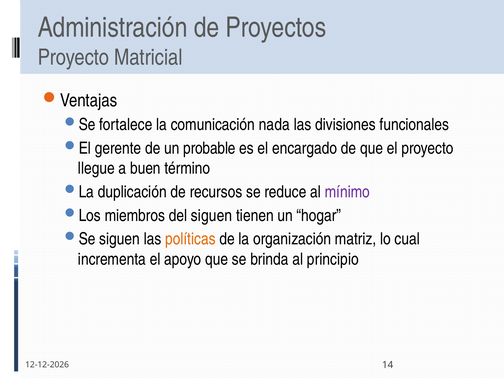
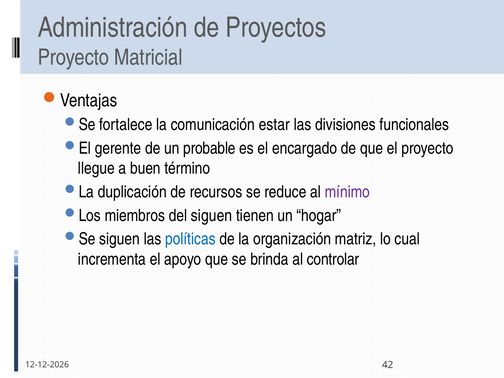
nada: nada -> estar
políticas colour: orange -> blue
principio: principio -> controlar
14: 14 -> 42
